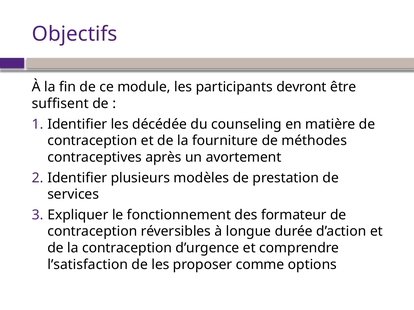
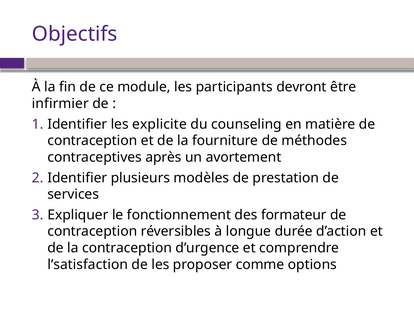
suffisent: suffisent -> infirmier
décédée: décédée -> explicite
